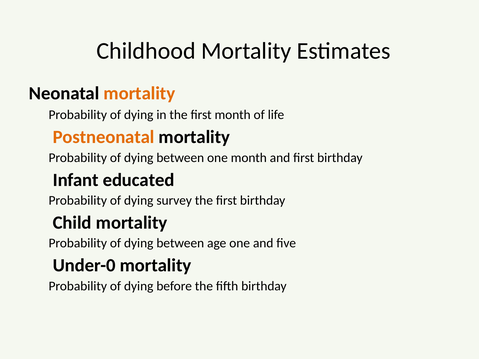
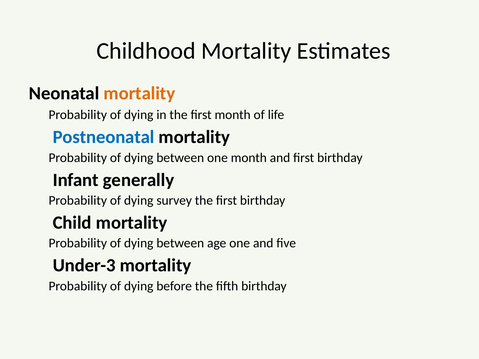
Postneonatal colour: orange -> blue
educated: educated -> generally
Under-0: Under-0 -> Under-3
